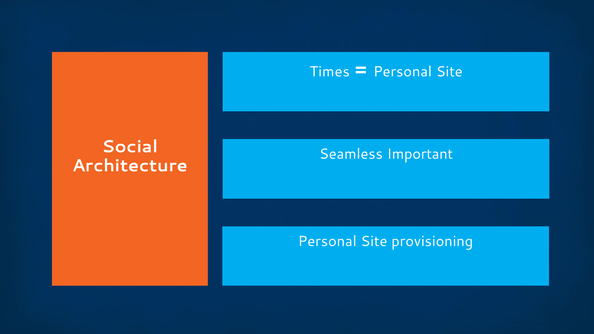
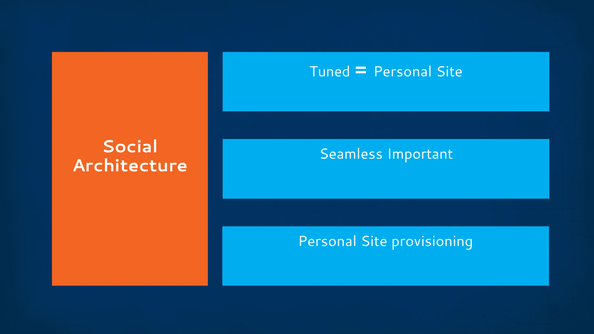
Times: Times -> Tuned
